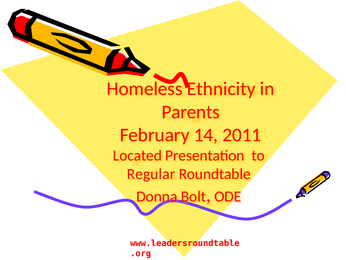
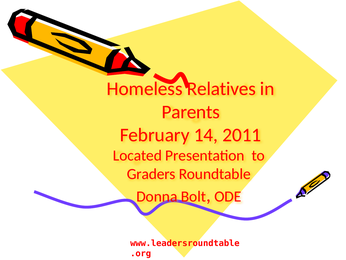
Ethnicity: Ethnicity -> Relatives
Regular: Regular -> Graders
